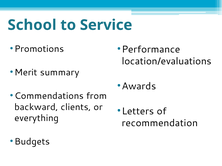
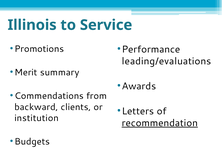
School: School -> Illinois
location/evaluations: location/evaluations -> leading/evaluations
everything: everything -> institution
recommendation underline: none -> present
